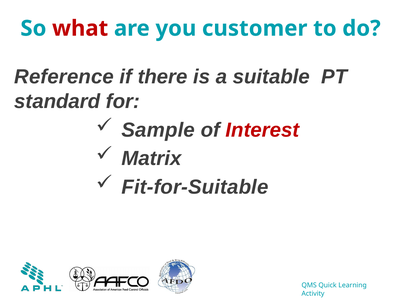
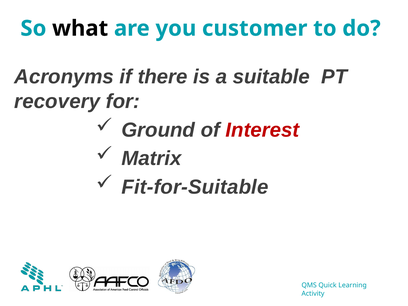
what colour: red -> black
Reference: Reference -> Acronyms
standard: standard -> recovery
Sample: Sample -> Ground
